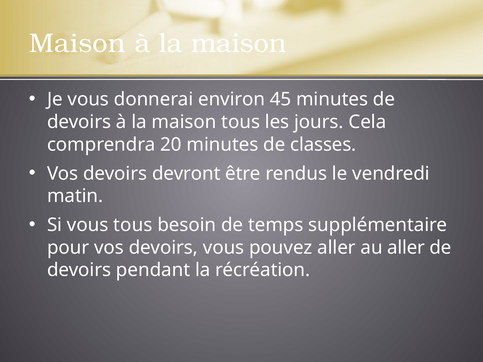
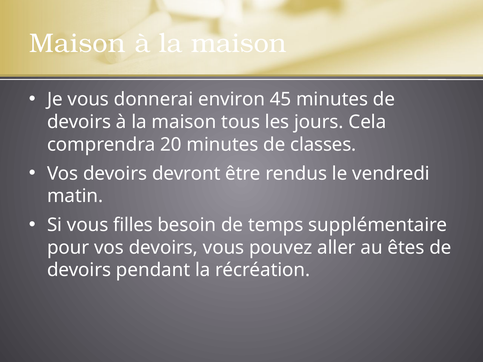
vous tous: tous -> filles
au aller: aller -> êtes
